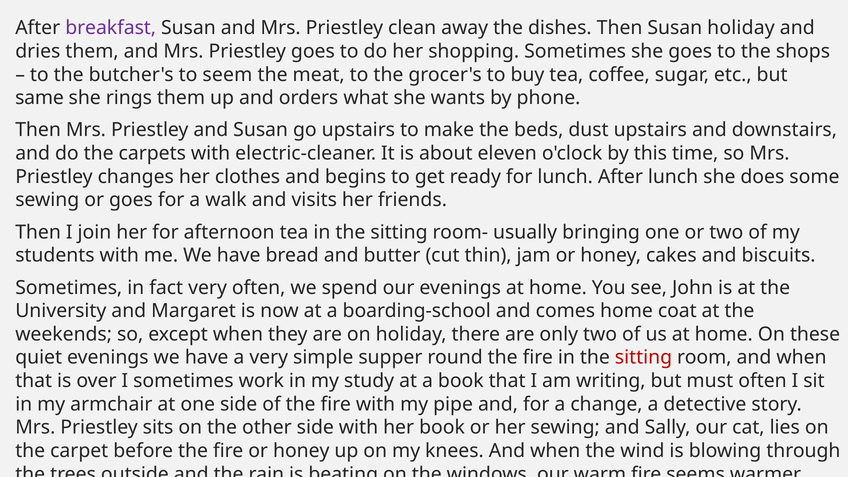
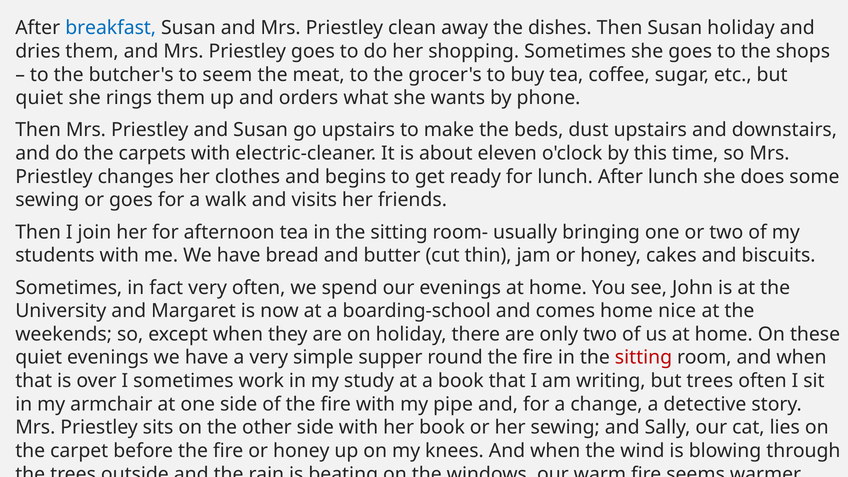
breakfast colour: purple -> blue
same at (40, 98): same -> quiet
coat: coat -> nice
but must: must -> trees
